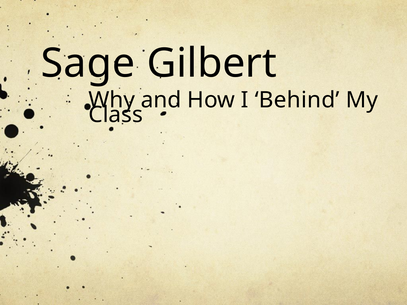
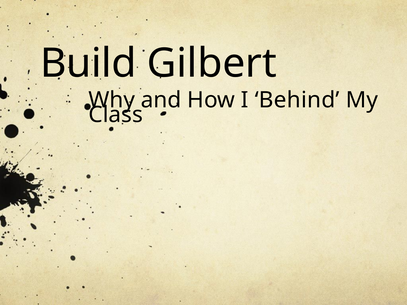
Sage: Sage -> Build
